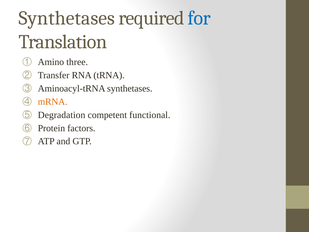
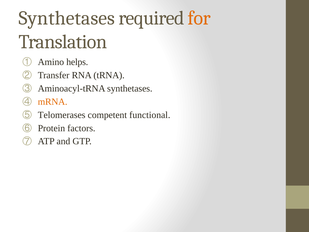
for colour: blue -> orange
three: three -> helps
Degradation: Degradation -> Telomerases
